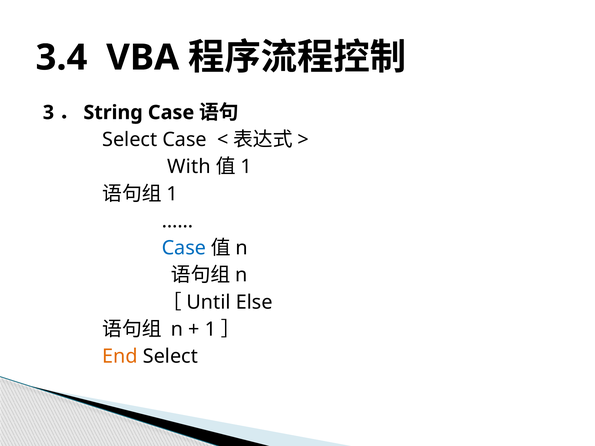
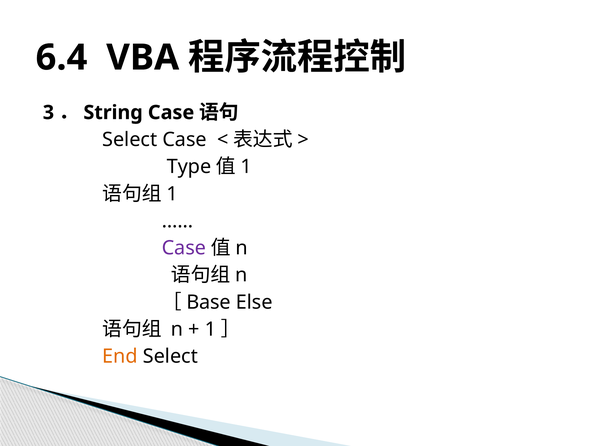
3.4: 3.4 -> 6.4
With: With -> Type
Case at (184, 248) colour: blue -> purple
Until: Until -> Base
